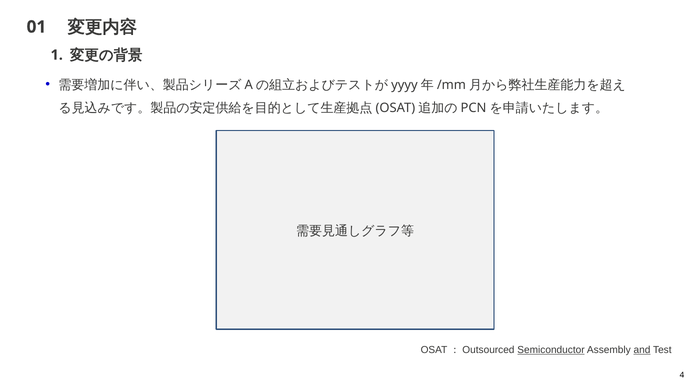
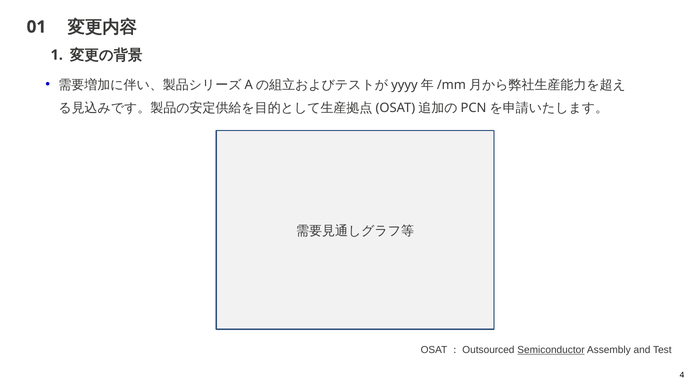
and underline: present -> none
